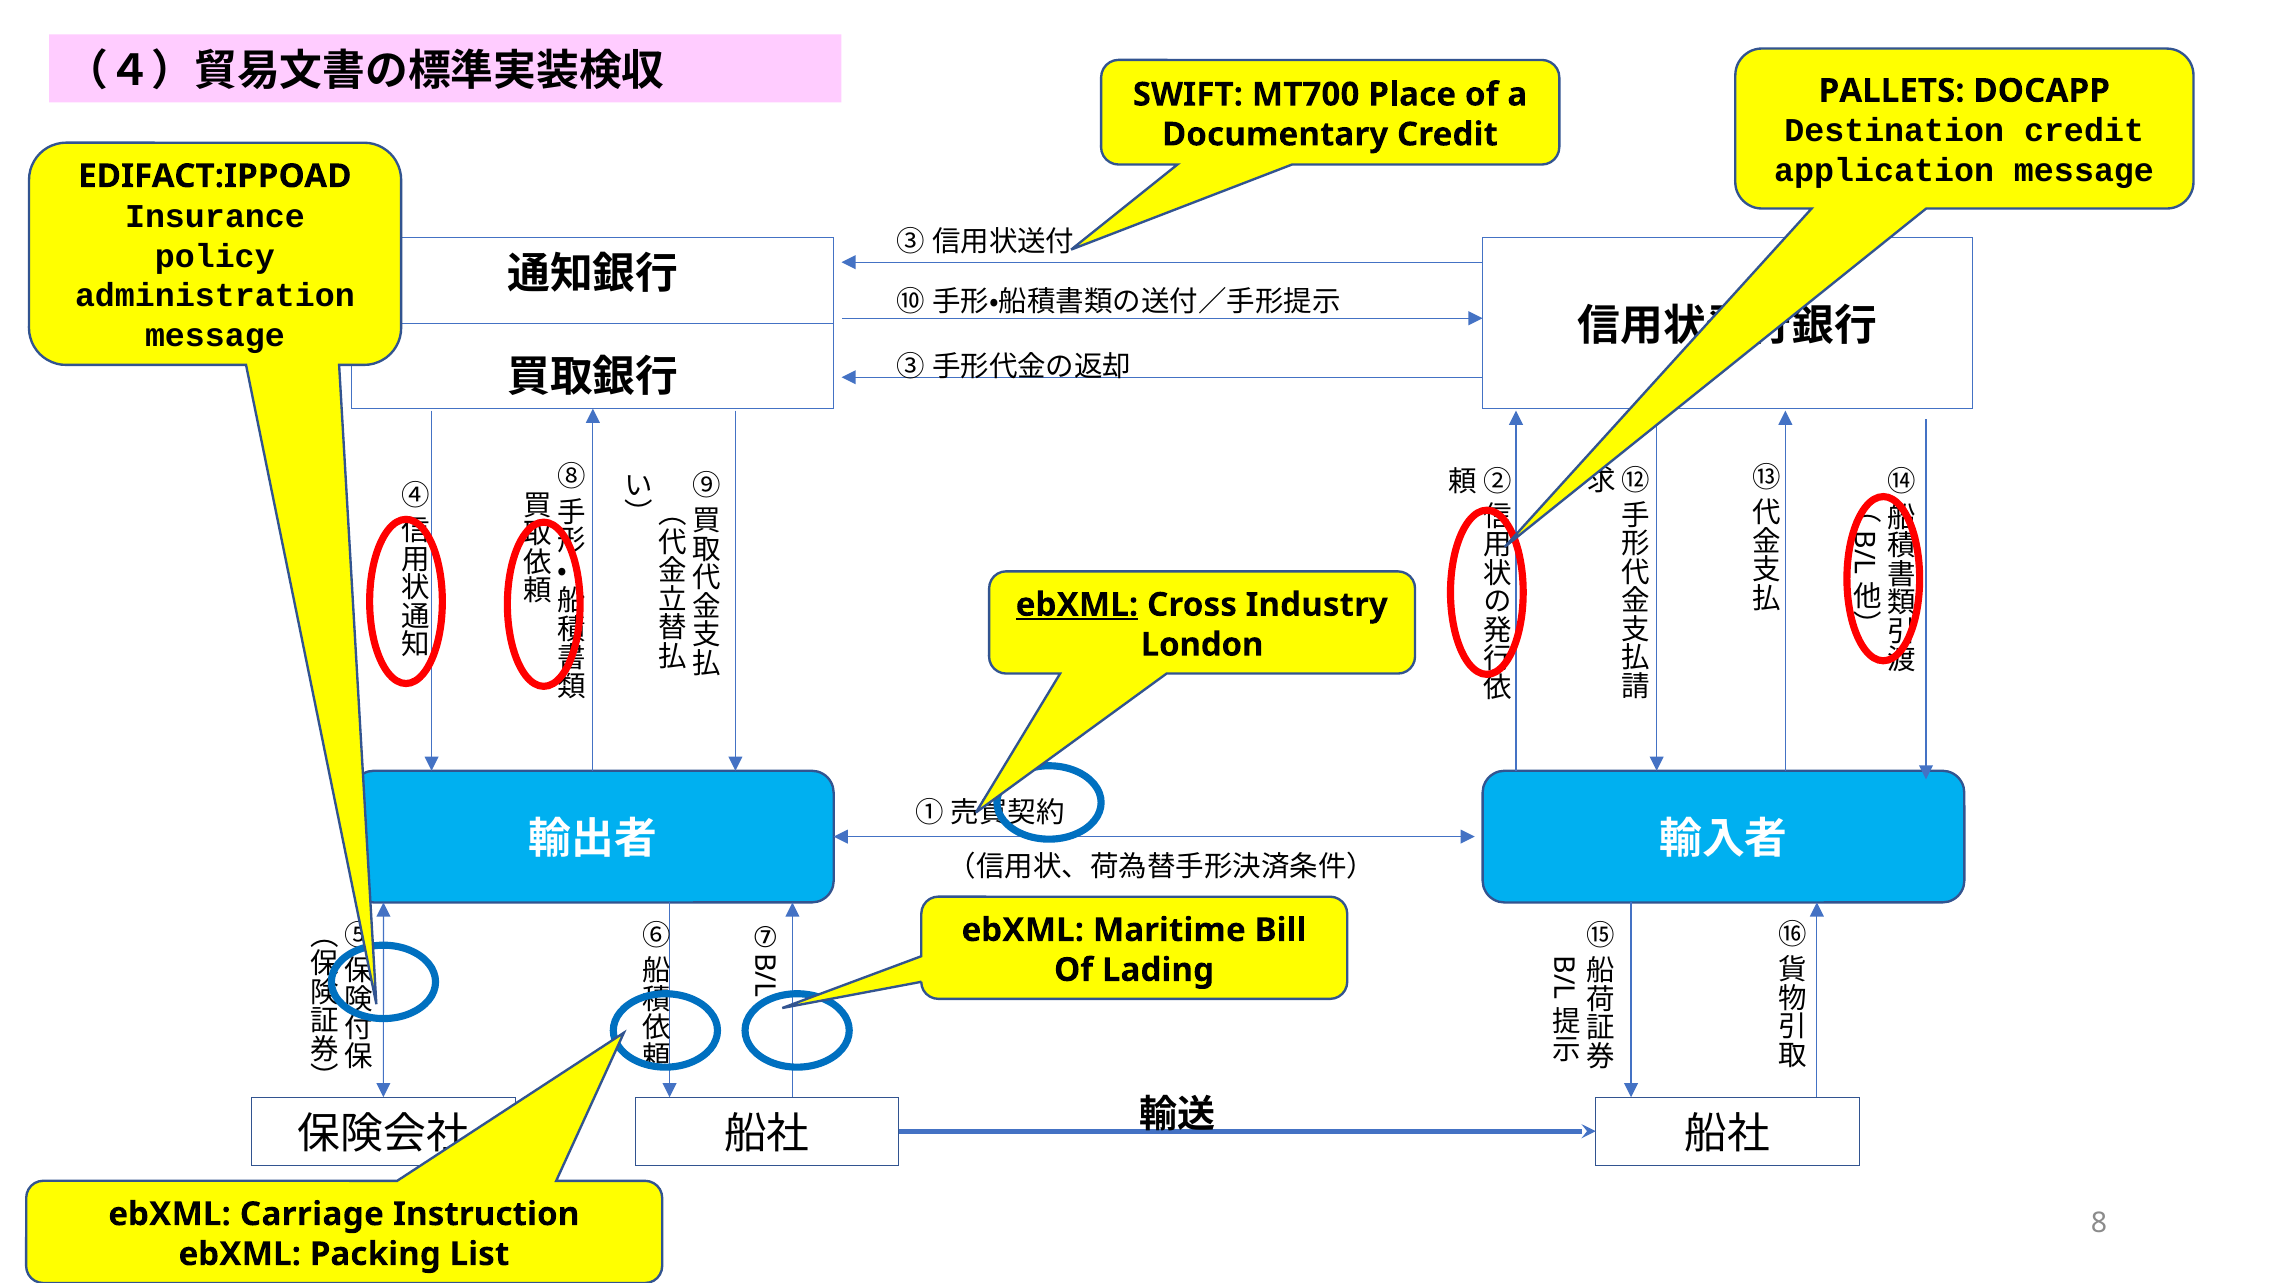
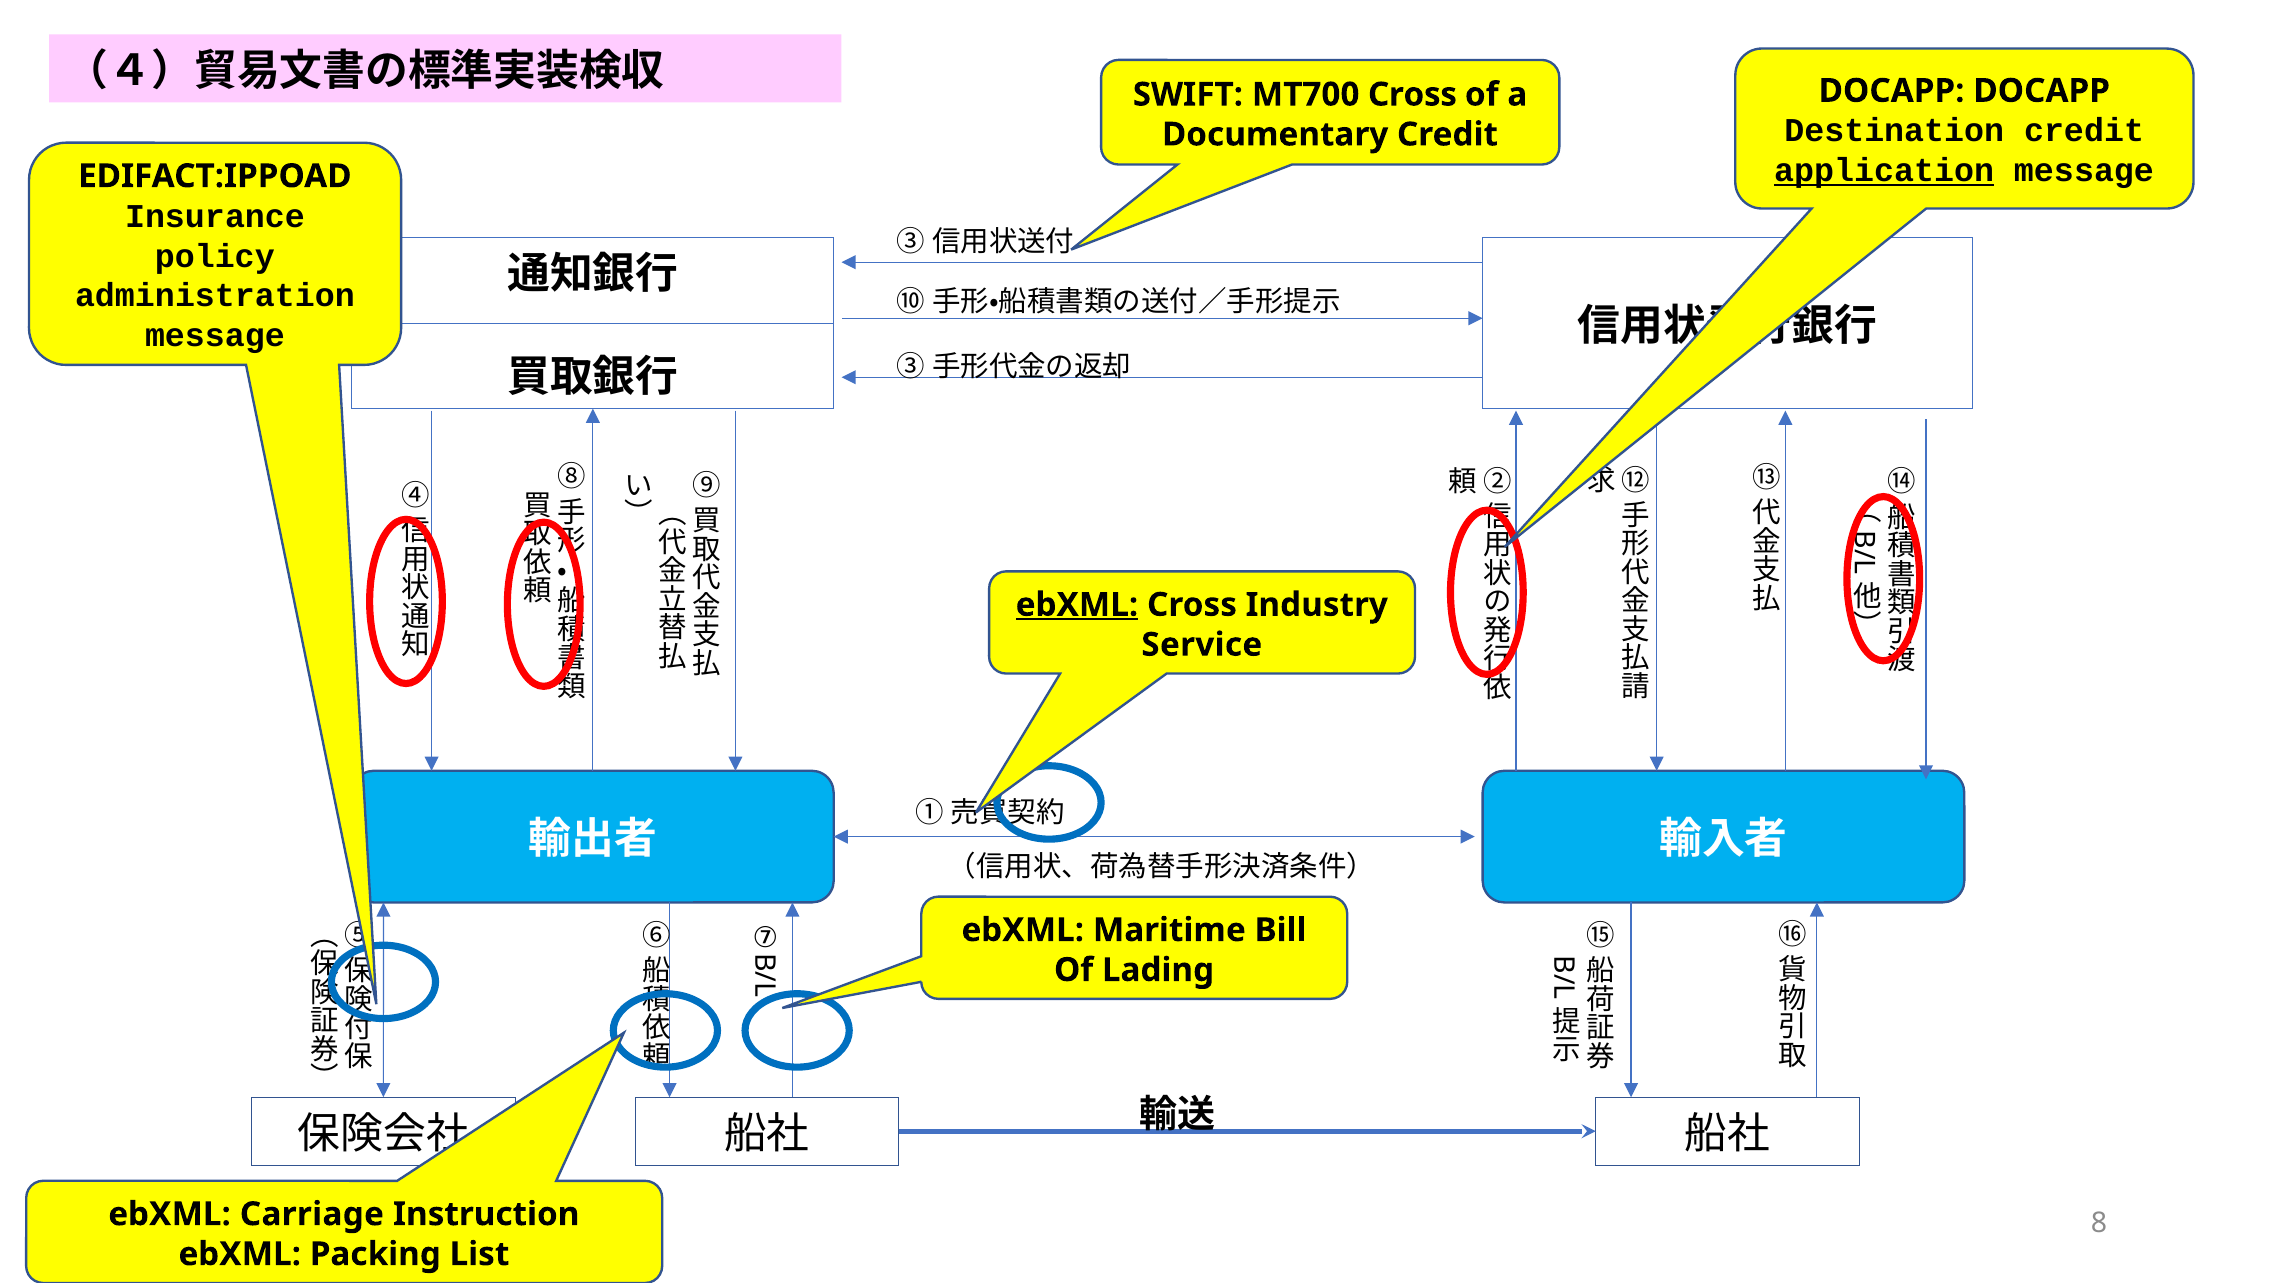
PALLETS at (1892, 91): PALLETS -> DOCAPP
MT700 Place: Place -> Cross
application underline: none -> present
London: London -> Service
